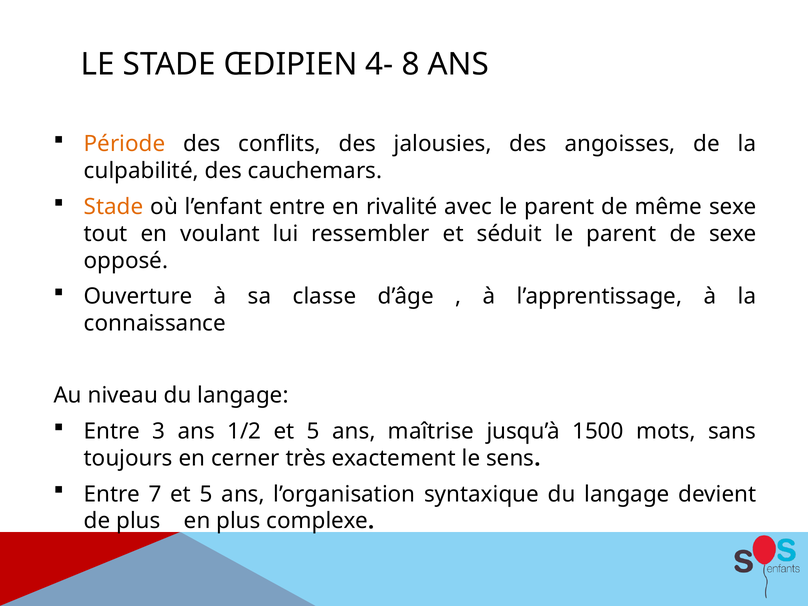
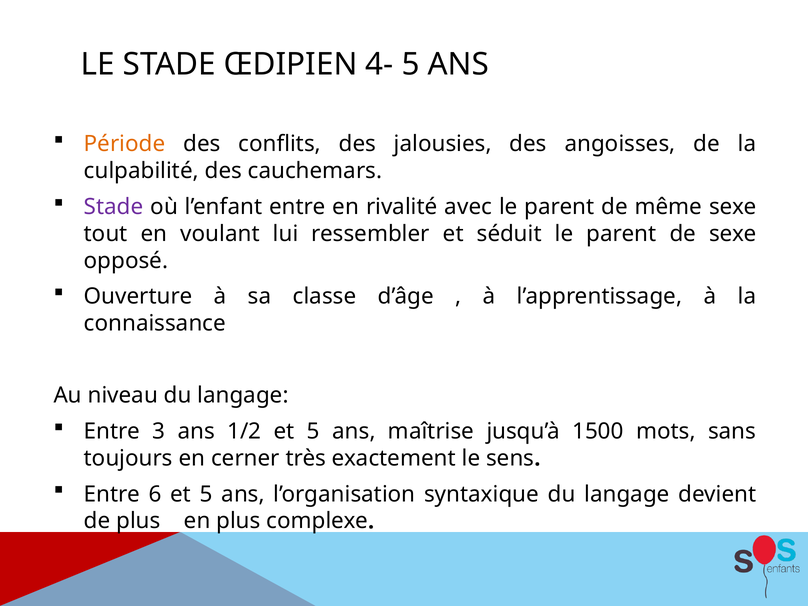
4- 8: 8 -> 5
Stade at (114, 207) colour: orange -> purple
7: 7 -> 6
